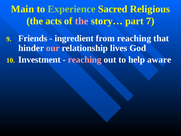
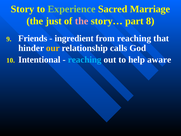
Main: Main -> Story
Religious: Religious -> Marriage
acts: acts -> just
7: 7 -> 8
our colour: pink -> yellow
lives: lives -> calls
Investment: Investment -> Intentional
reaching at (85, 60) colour: pink -> light blue
